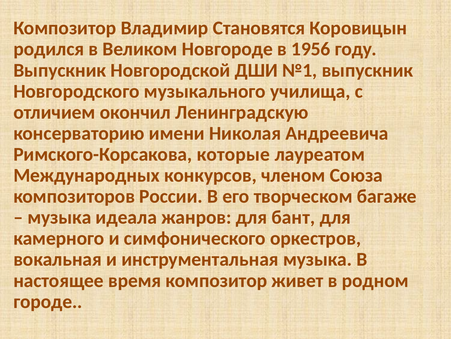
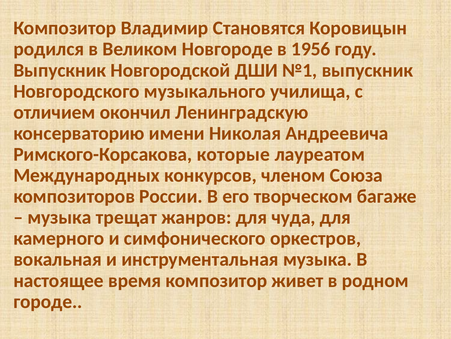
идеала: идеала -> трещат
бант: бант -> чуда
